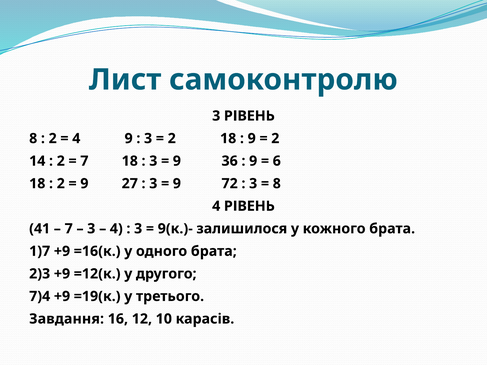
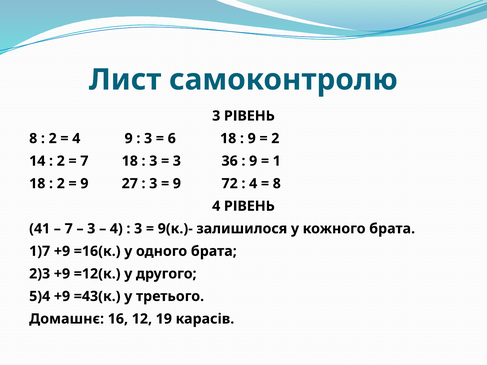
2 at (172, 139): 2 -> 6
9 at (177, 161): 9 -> 3
6: 6 -> 1
3 at (253, 184): 3 -> 4
7)4: 7)4 -> 5)4
=19(к: =19(к -> =43(к
Завдання: Завдання -> Домашнє
10: 10 -> 19
